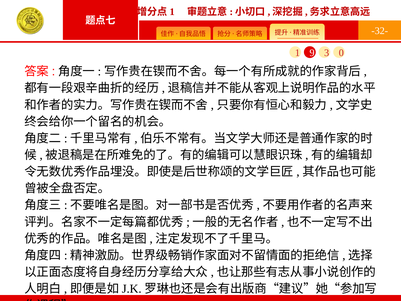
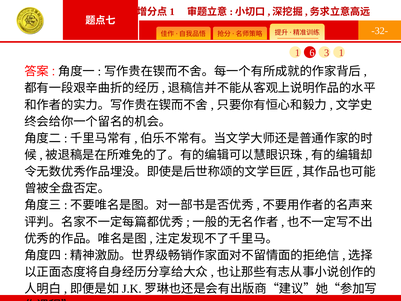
9: 9 -> 6
3 0: 0 -> 1
